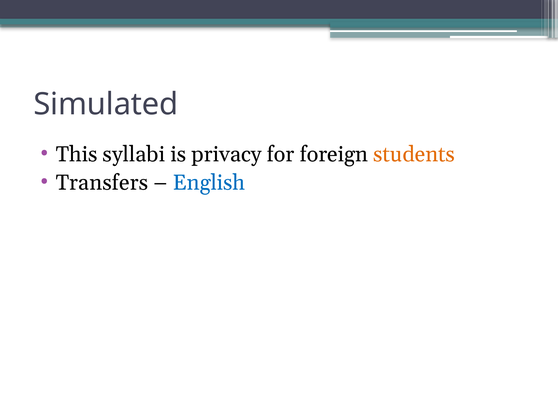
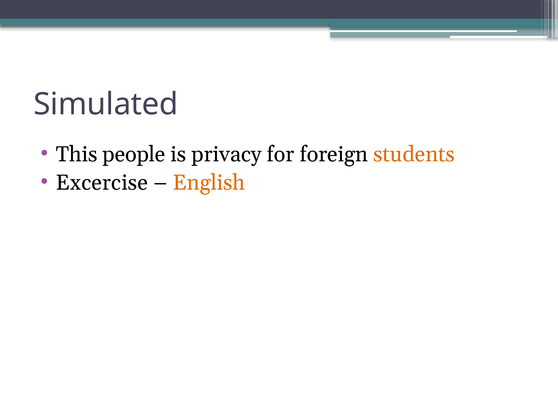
syllabi: syllabi -> people
Transfers: Transfers -> Excercise
English colour: blue -> orange
